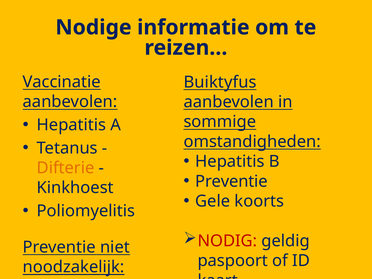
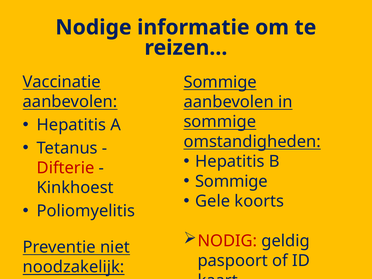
Buiktyfus at (220, 82): Buiktyfus -> Sommige
Difterie colour: orange -> red
Preventie at (231, 181): Preventie -> Sommige
